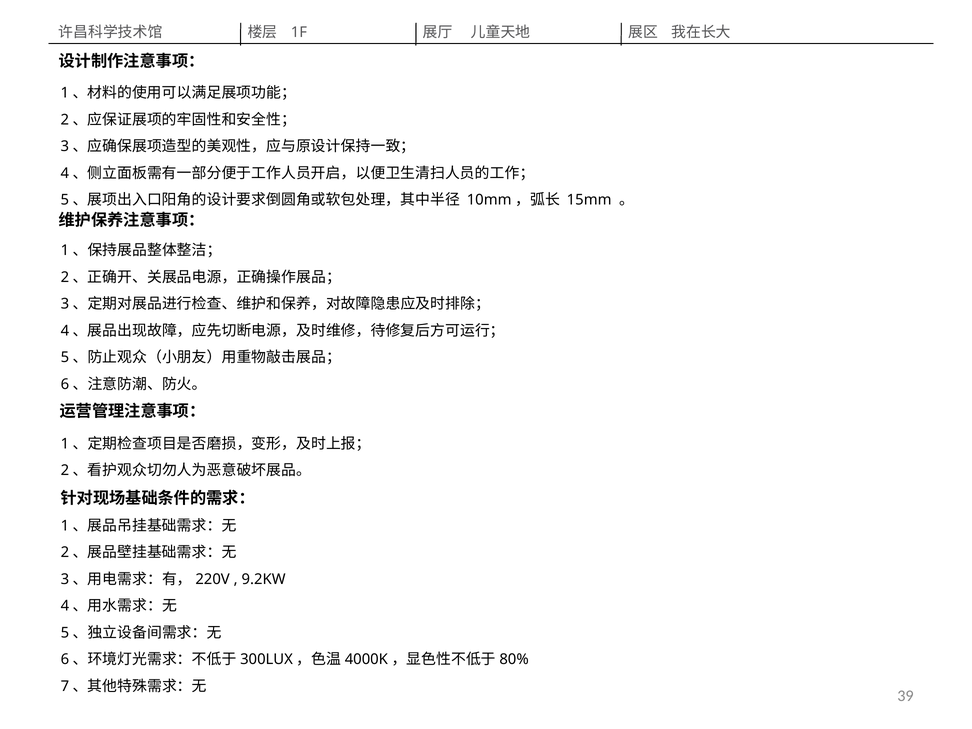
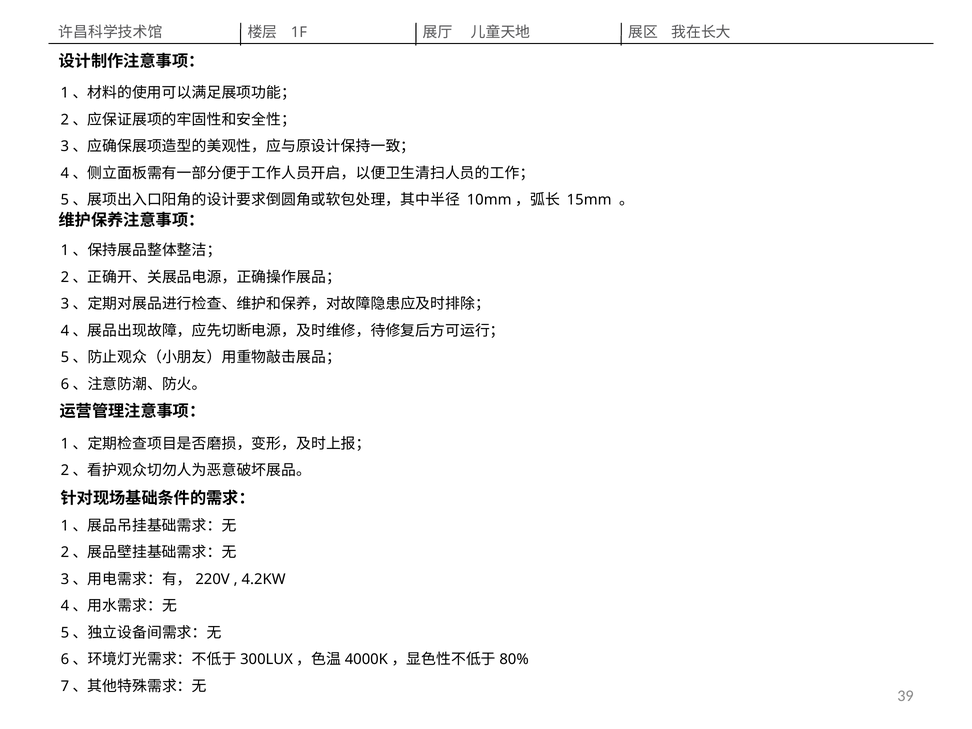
9.2KW: 9.2KW -> 4.2KW
